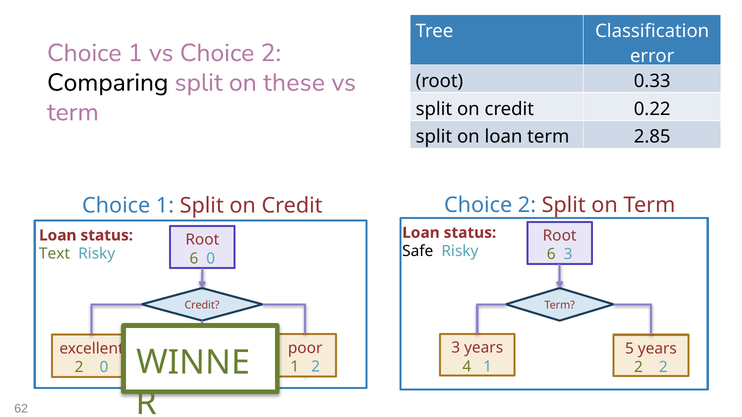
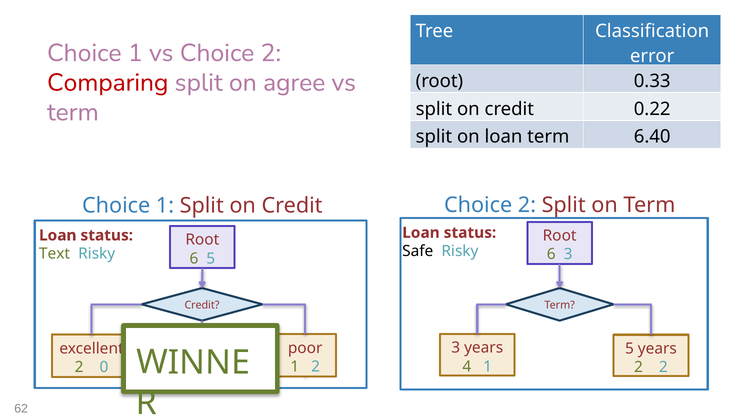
Comparing colour: black -> red
these: these -> agree
2.85: 2.85 -> 6.40
6 0: 0 -> 5
